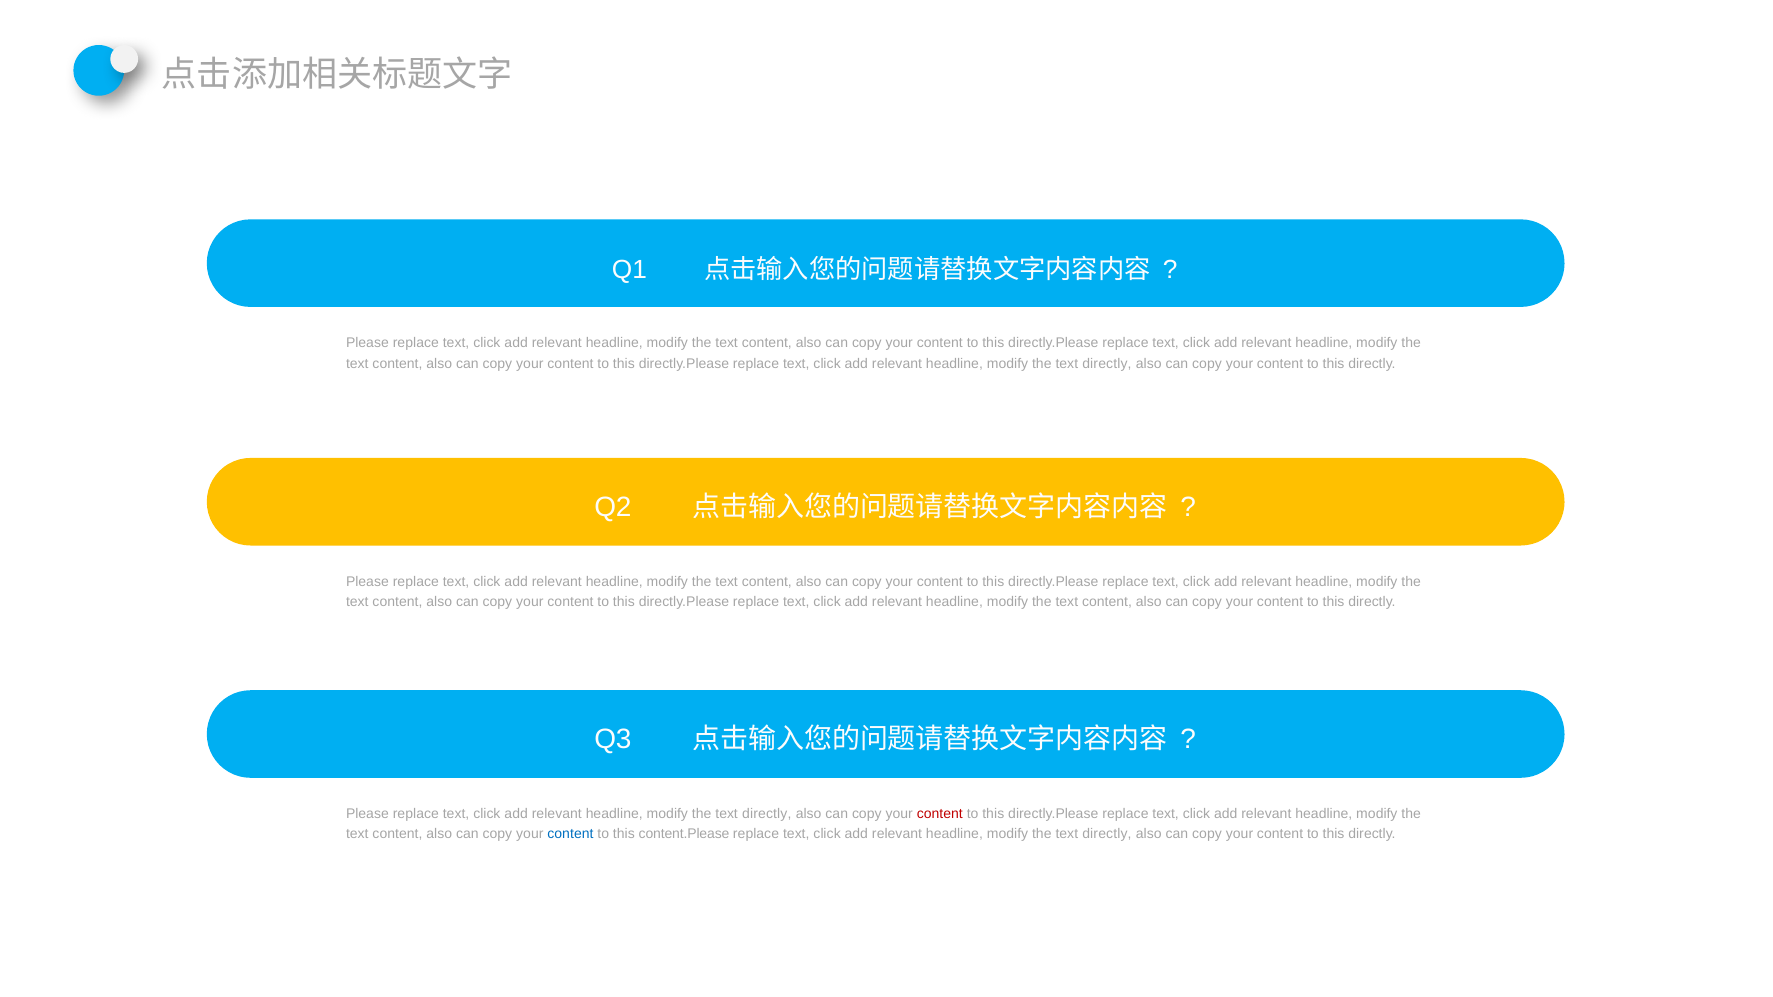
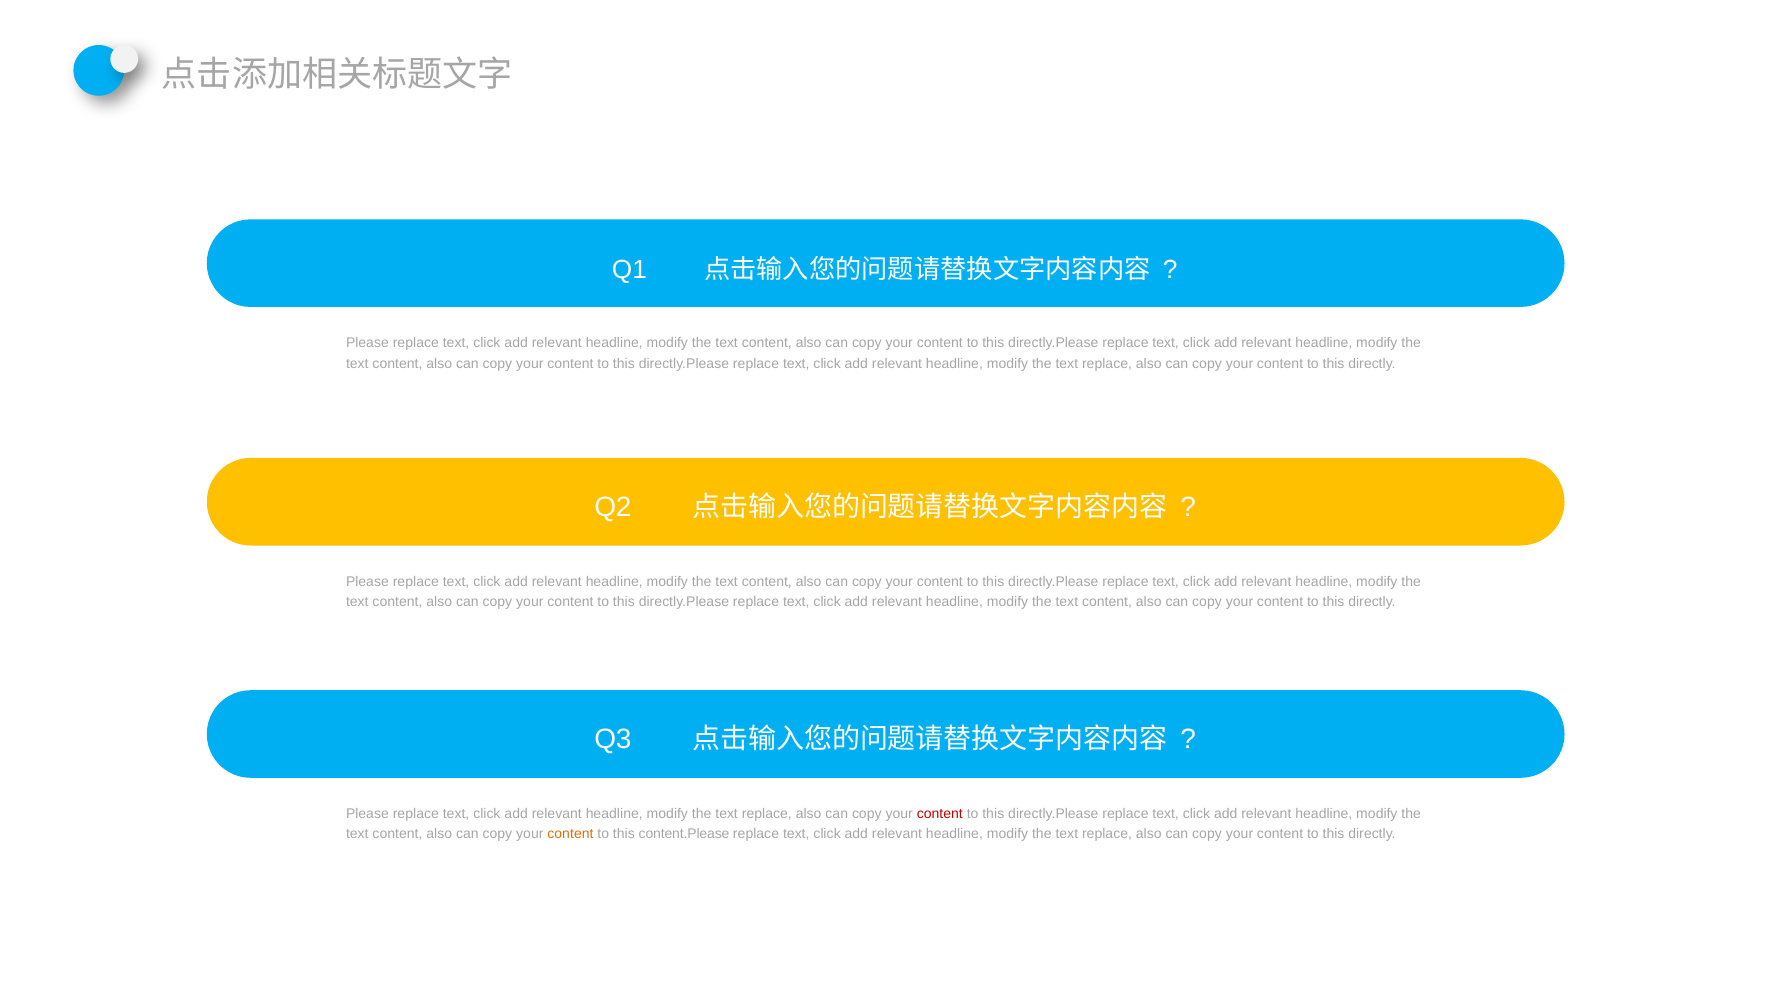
directly at (1107, 364): directly -> replace
directly at (767, 814): directly -> replace
content at (570, 835) colour: blue -> orange
directly at (1107, 835): directly -> replace
